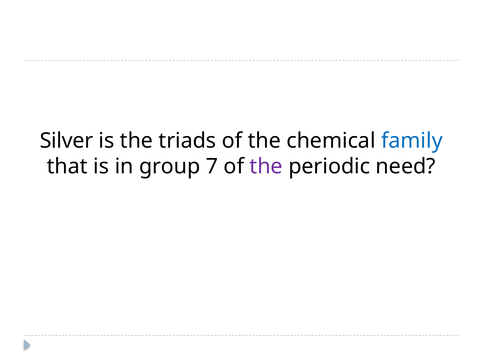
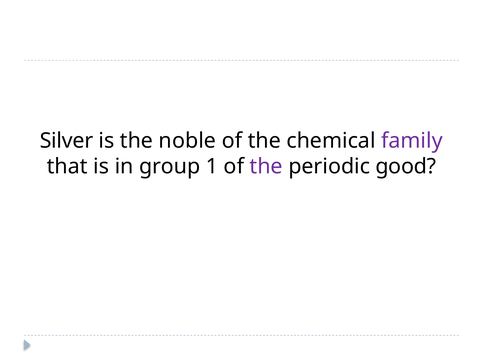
triads: triads -> noble
family colour: blue -> purple
7: 7 -> 1
need: need -> good
